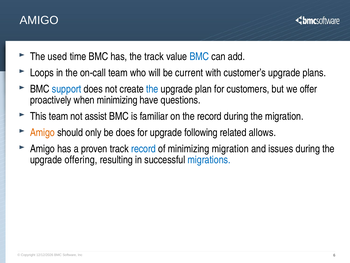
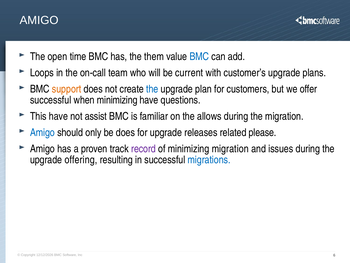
used: used -> open
the track: track -> them
support colour: blue -> orange
proactively at (51, 100): proactively -> successful
This team: team -> have
the record: record -> allows
Amigo at (42, 132) colour: orange -> blue
following: following -> releases
allows: allows -> please
record at (144, 149) colour: blue -> purple
